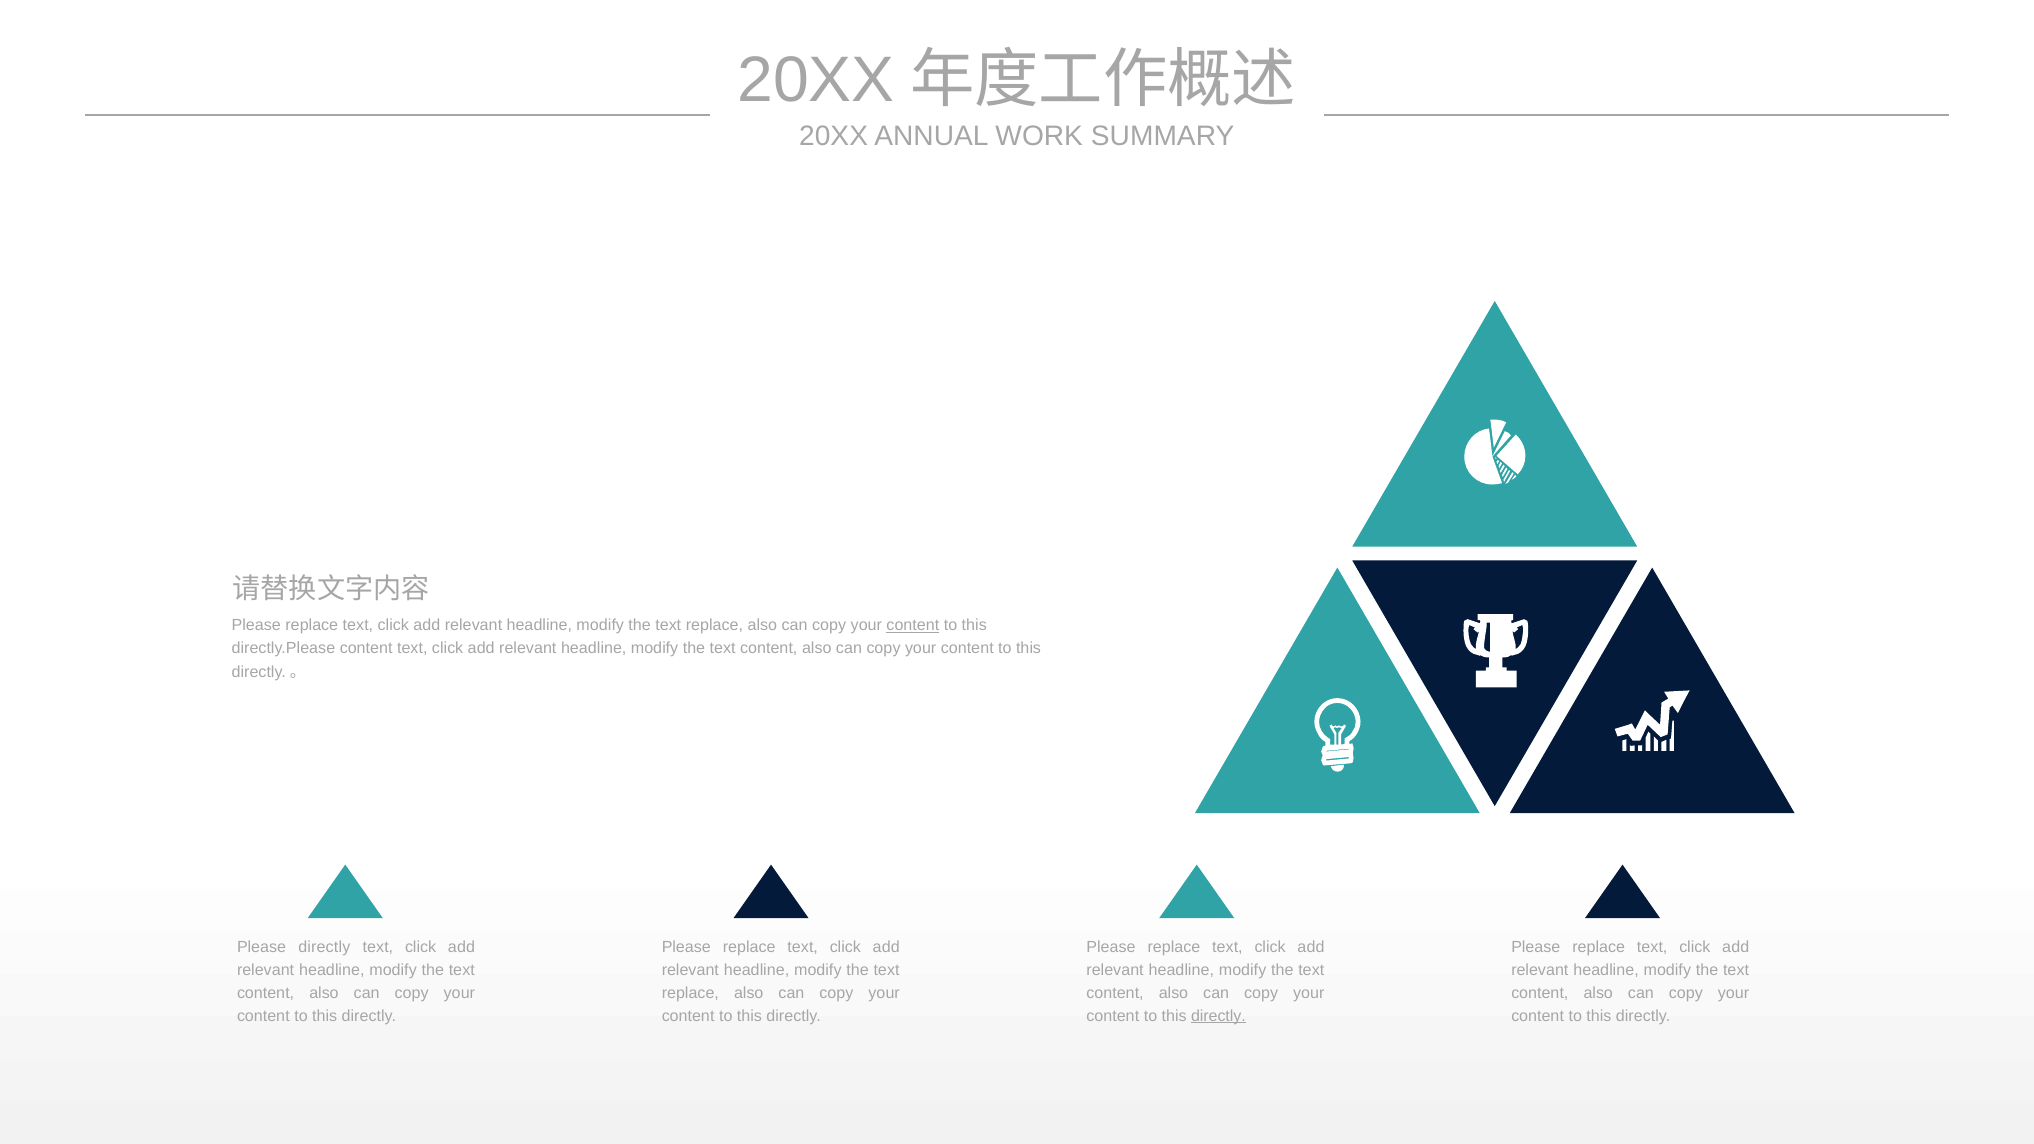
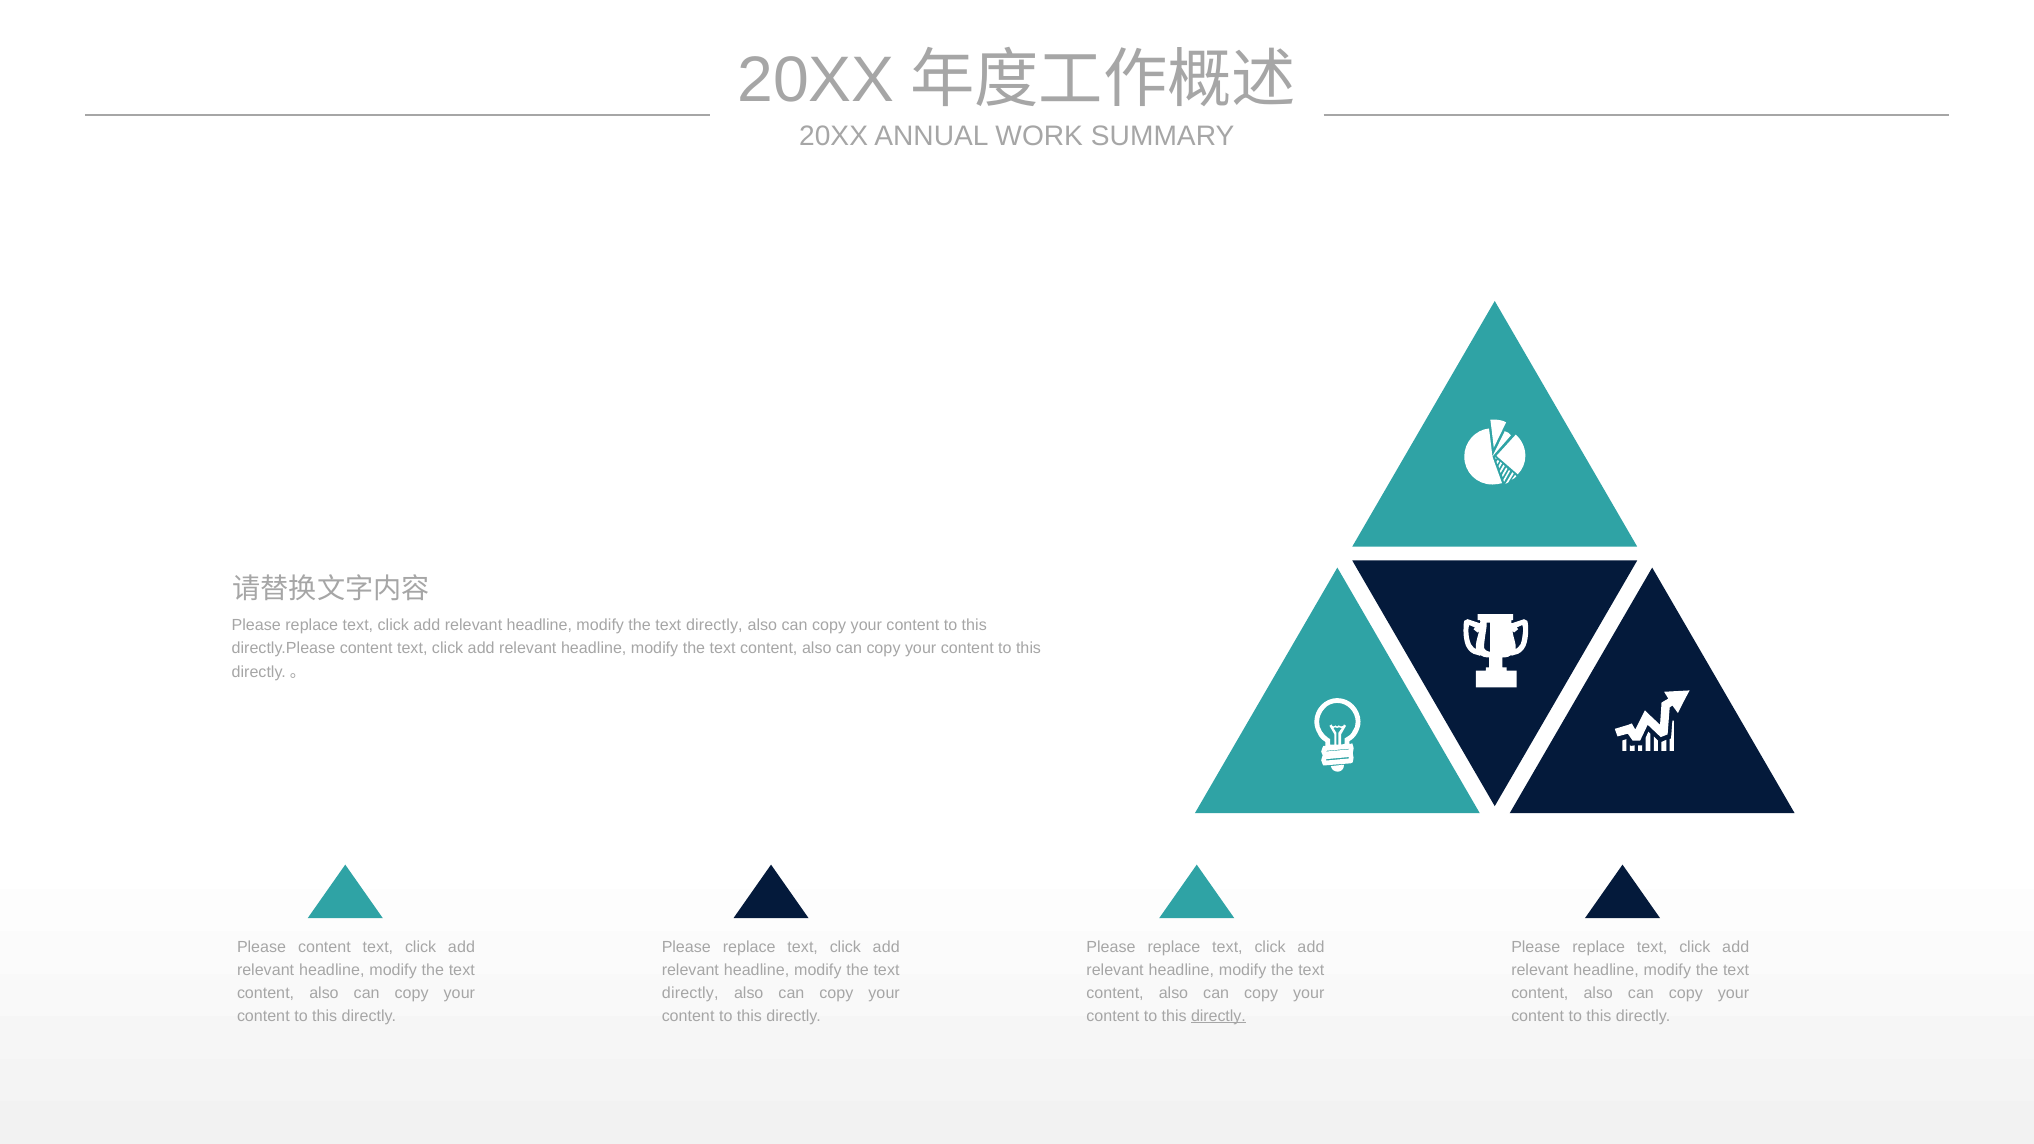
replace at (714, 626): replace -> directly
content at (913, 626) underline: present -> none
Please directly: directly -> content
replace at (690, 993): replace -> directly
